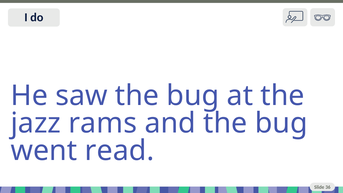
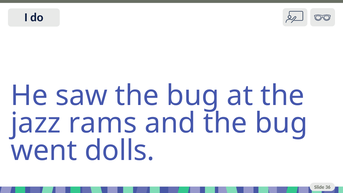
read: read -> dolls
